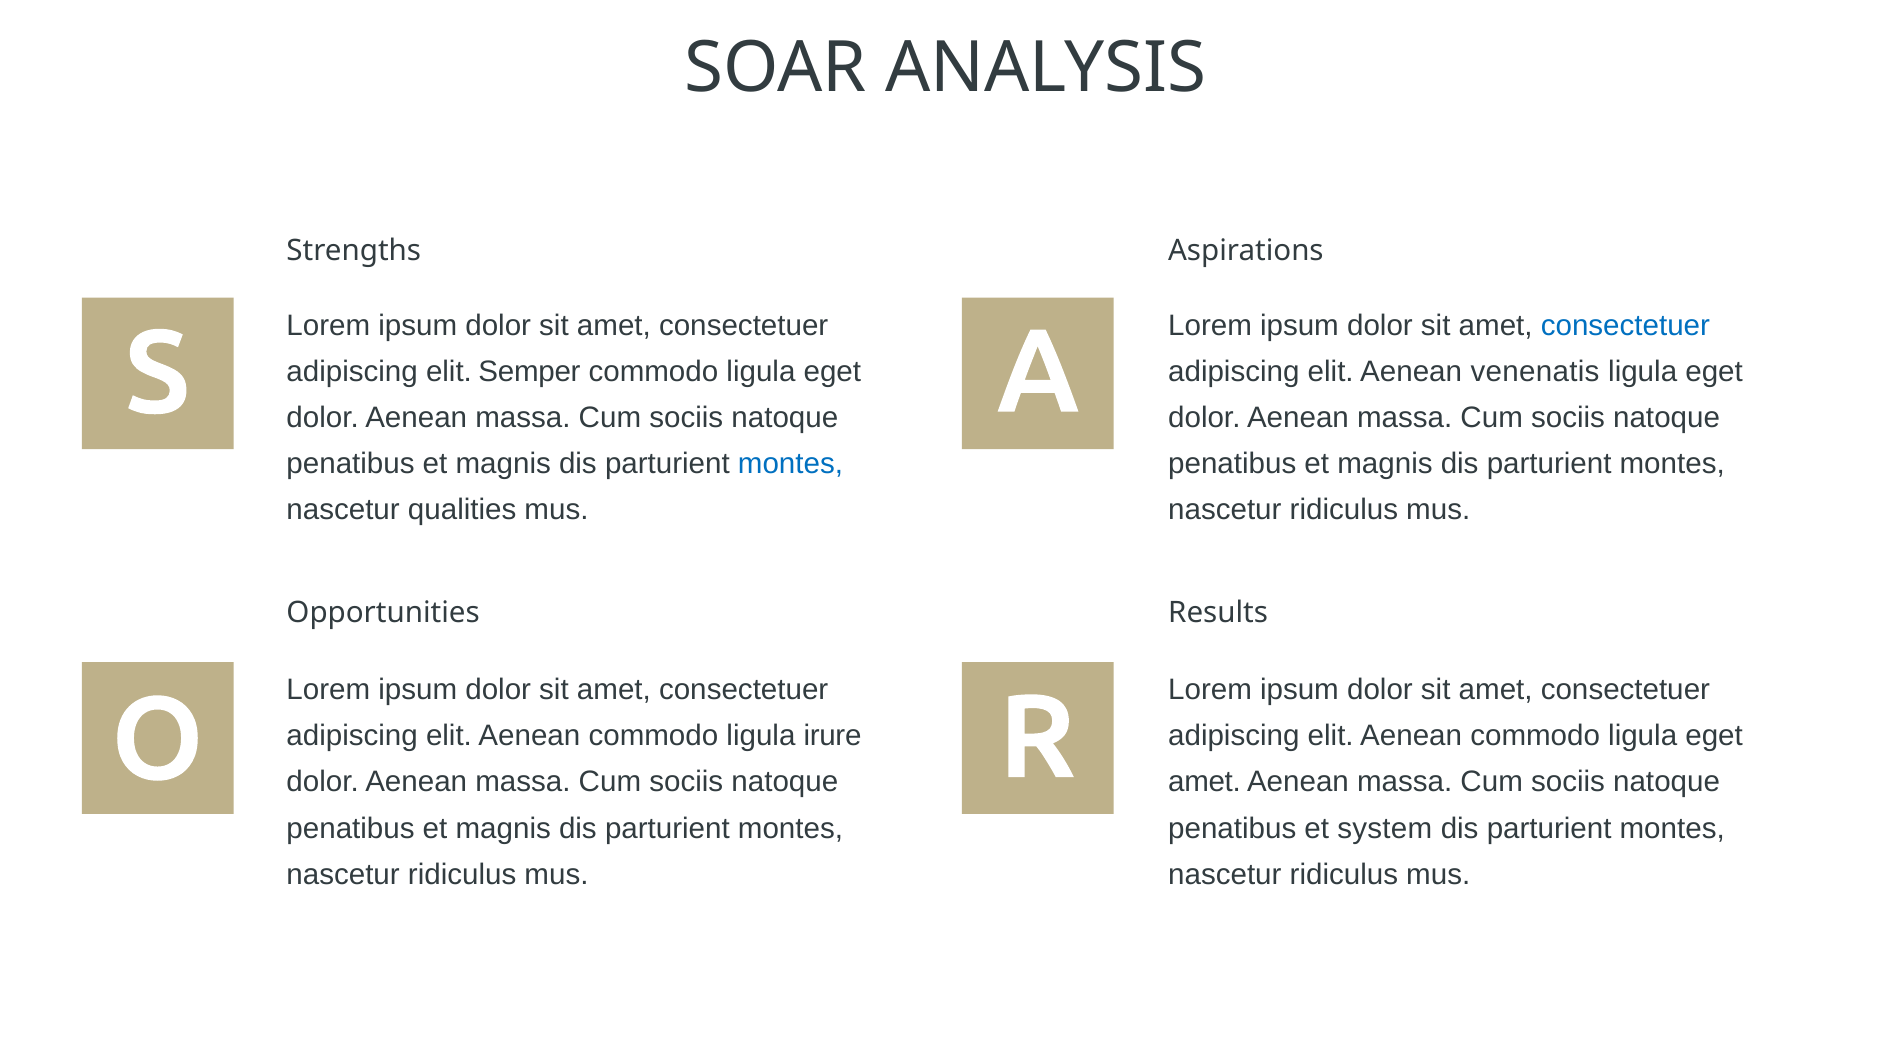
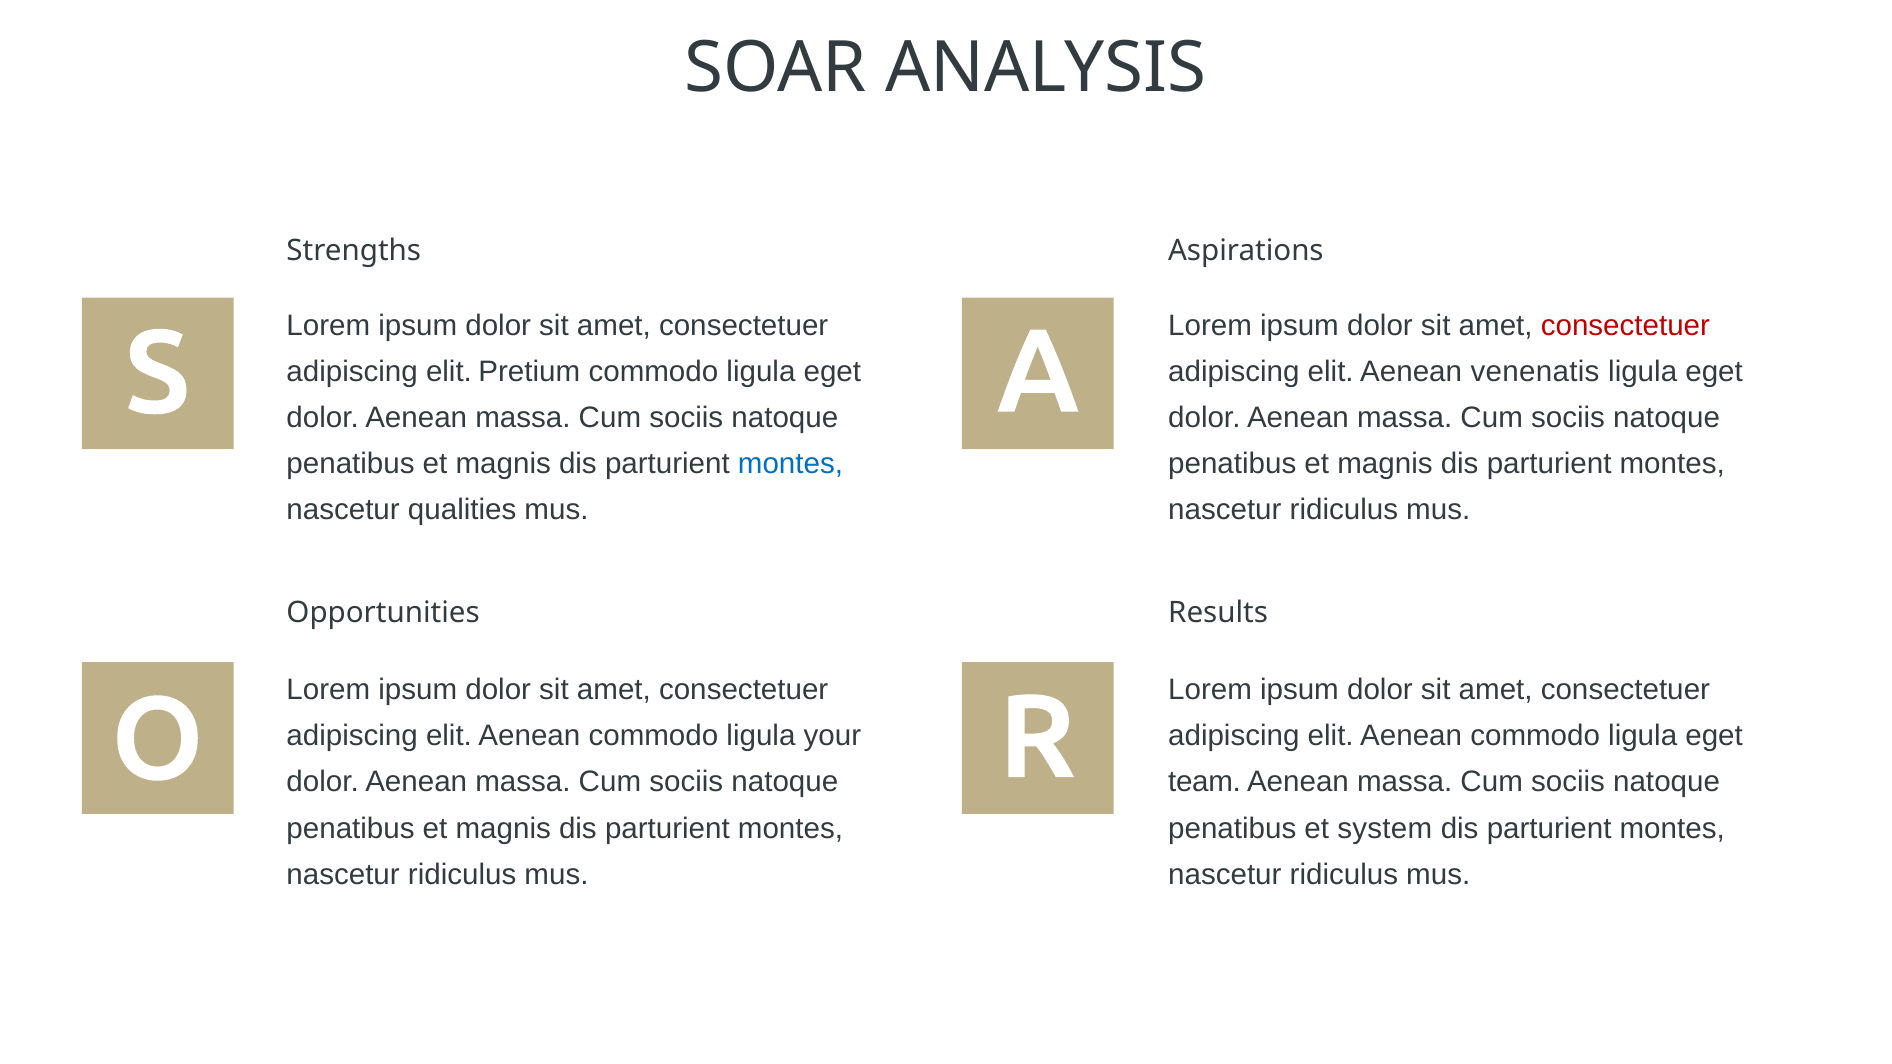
consectetuer at (1625, 326) colour: blue -> red
Semper: Semper -> Pretium
irure: irure -> your
amet at (1204, 782): amet -> team
